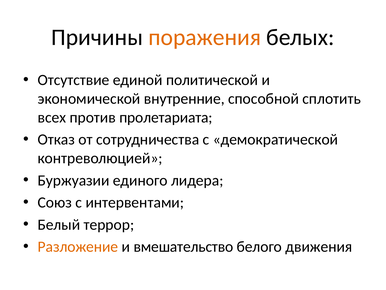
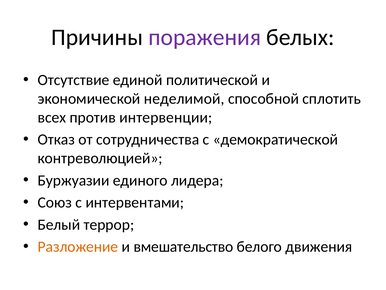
поражения colour: orange -> purple
внутренние: внутренние -> неделимой
пролетариата: пролетариата -> интервенции
